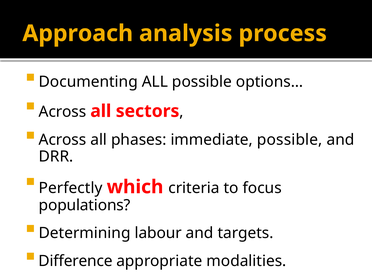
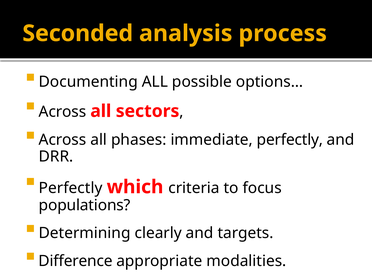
Approach: Approach -> Seconded
immediate possible: possible -> perfectly
labour: labour -> clearly
